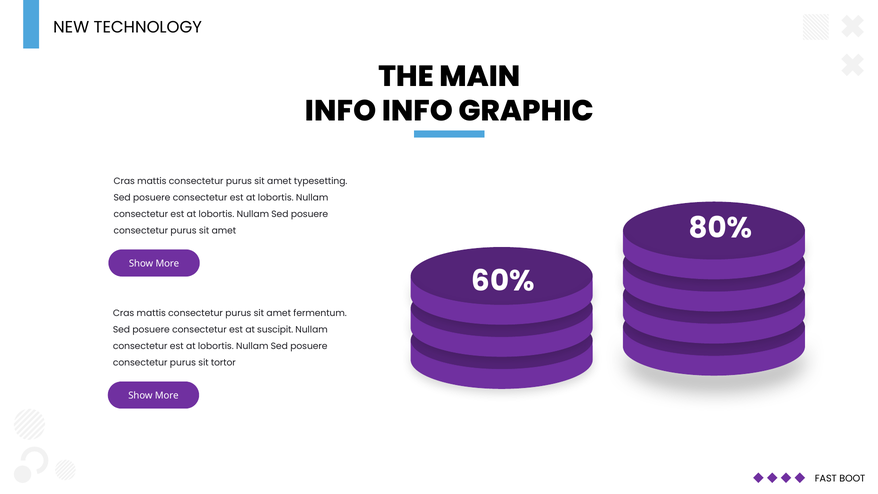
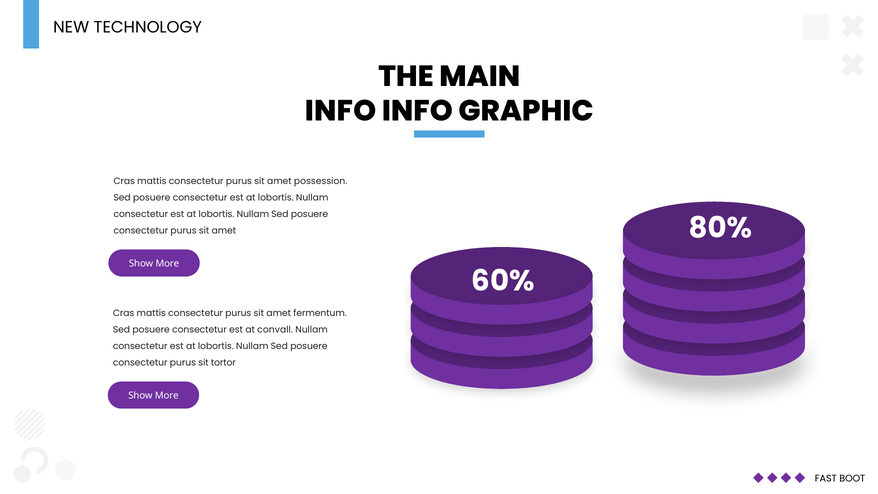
typesetting: typesetting -> possession
suscipit: suscipit -> convall
